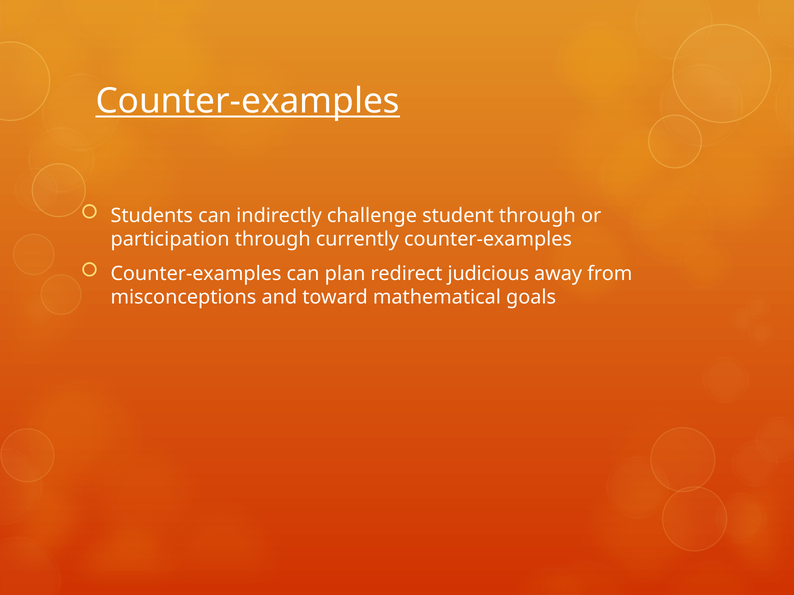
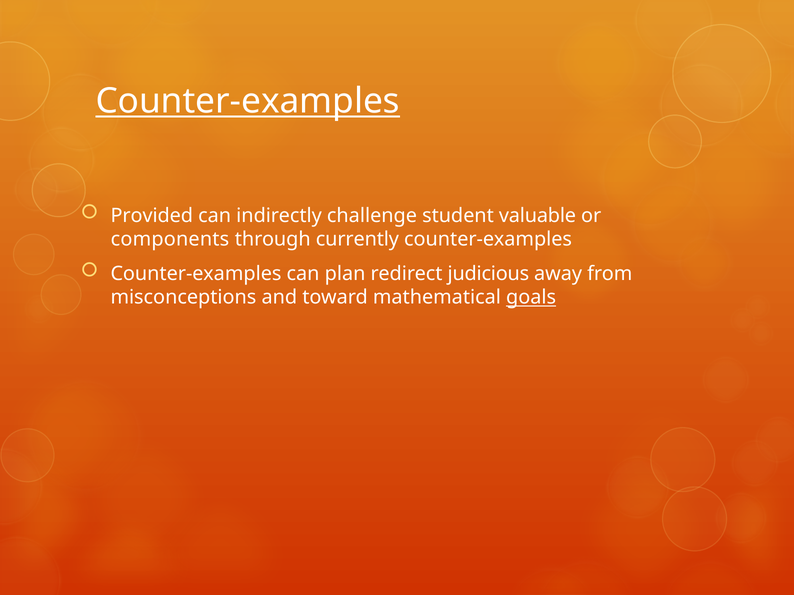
Students: Students -> Provided
student through: through -> valuable
participation: participation -> components
goals underline: none -> present
